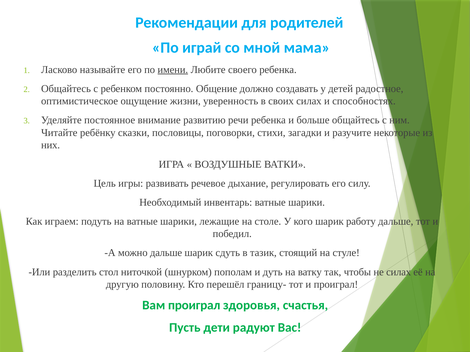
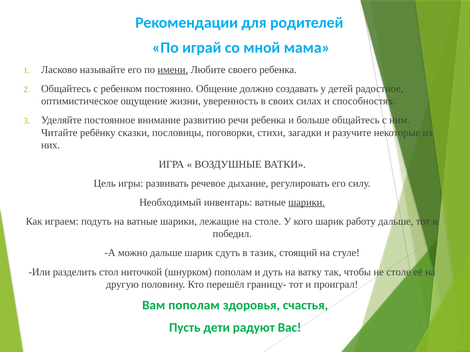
шарики at (307, 203) underline: none -> present
не силах: силах -> столе
Вам проиграл: проиграл -> пополам
